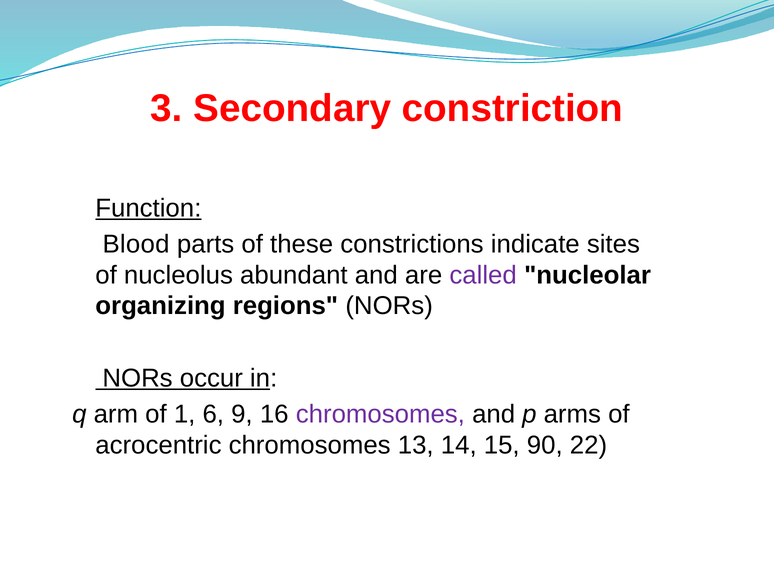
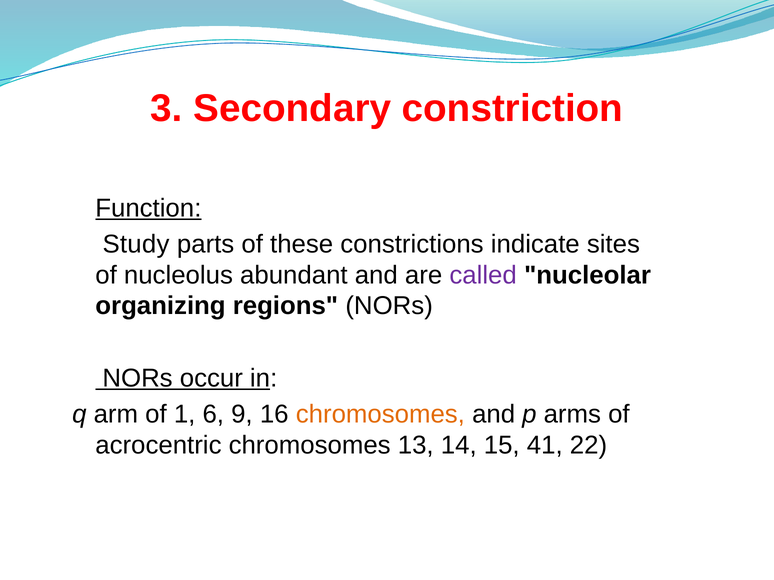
Blood: Blood -> Study
chromosomes at (380, 415) colour: purple -> orange
90: 90 -> 41
